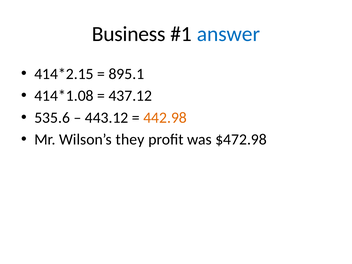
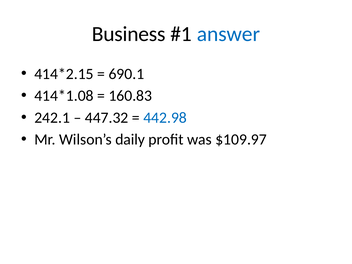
895.1: 895.1 -> 690.1
437.12: 437.12 -> 160.83
535.6: 535.6 -> 242.1
443.12: 443.12 -> 447.32
442.98 colour: orange -> blue
they: they -> daily
$472.98: $472.98 -> $109.97
